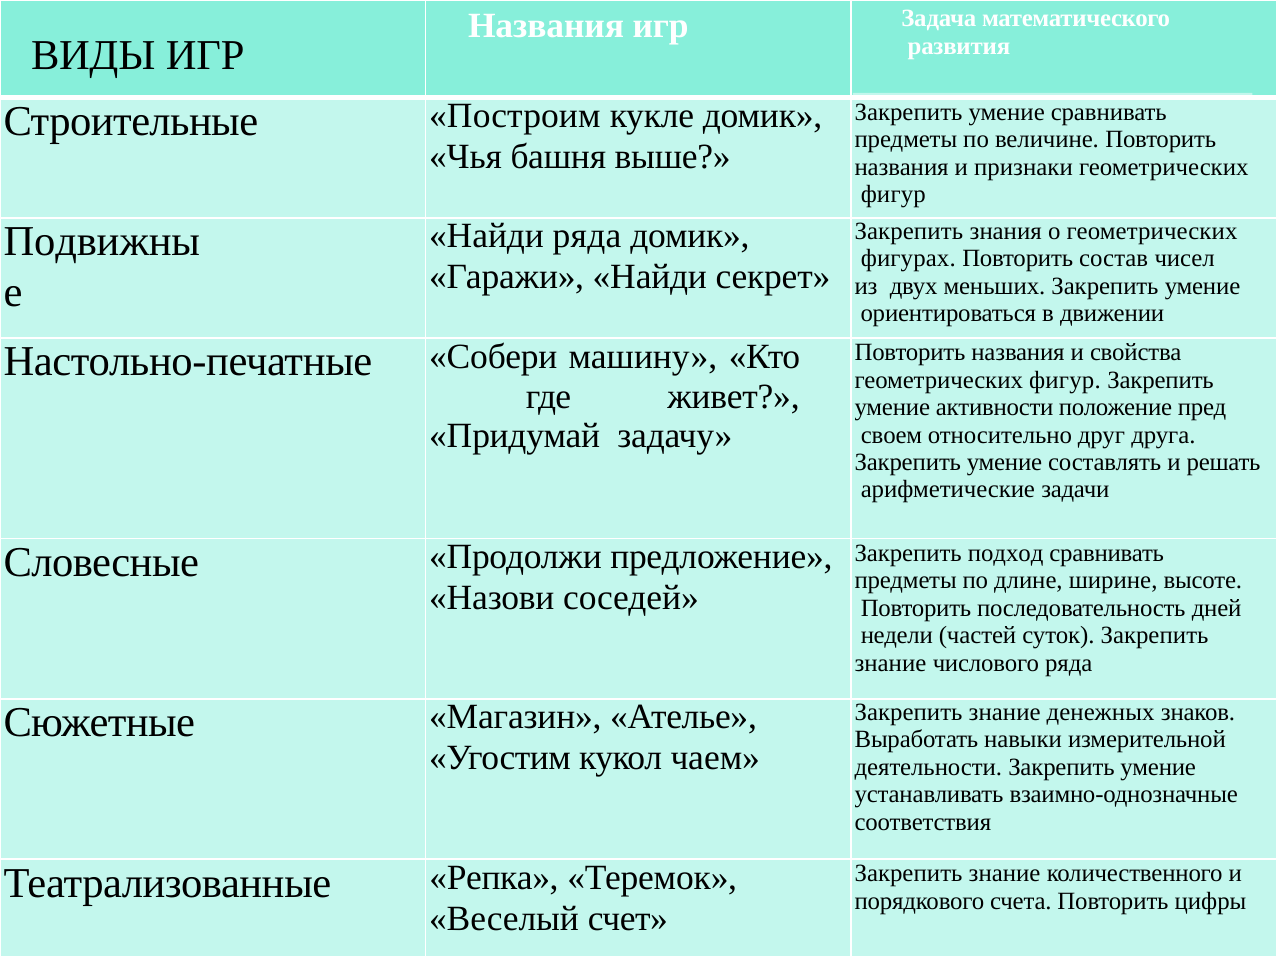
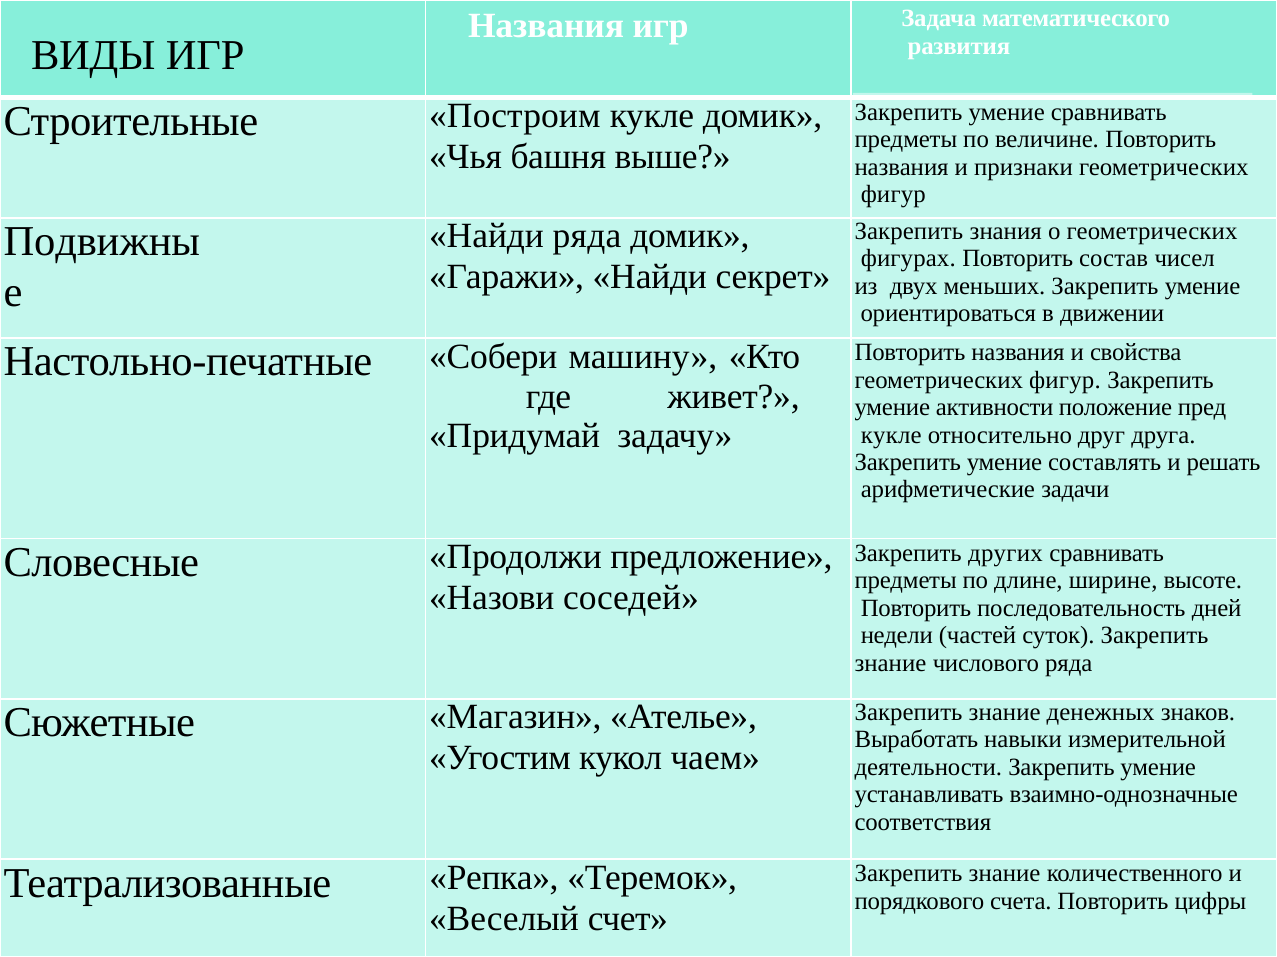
своем at (891, 435): своем -> кукле
подход: подход -> других
